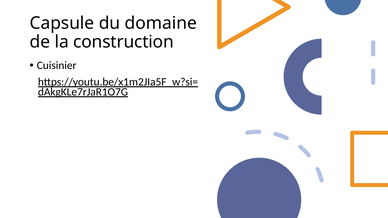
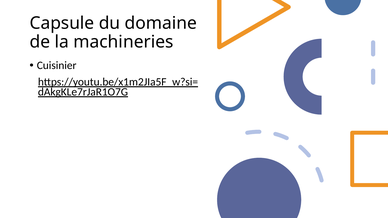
construction: construction -> machineries
